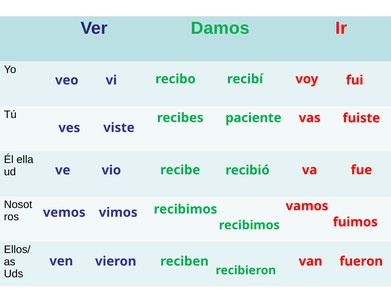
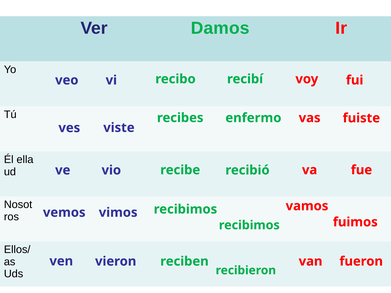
paciente: paciente -> enfermo
